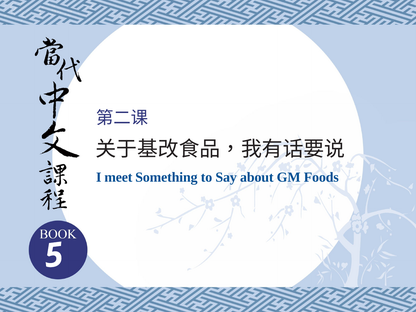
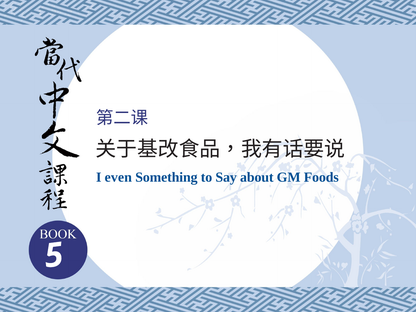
meet: meet -> even
